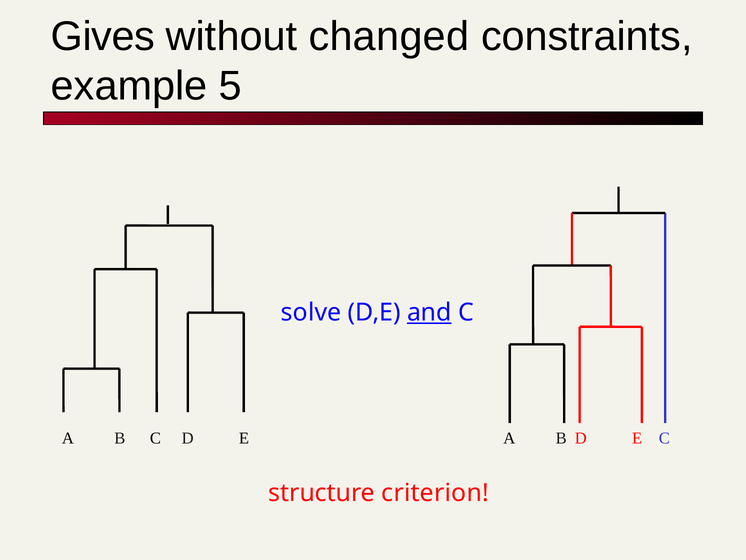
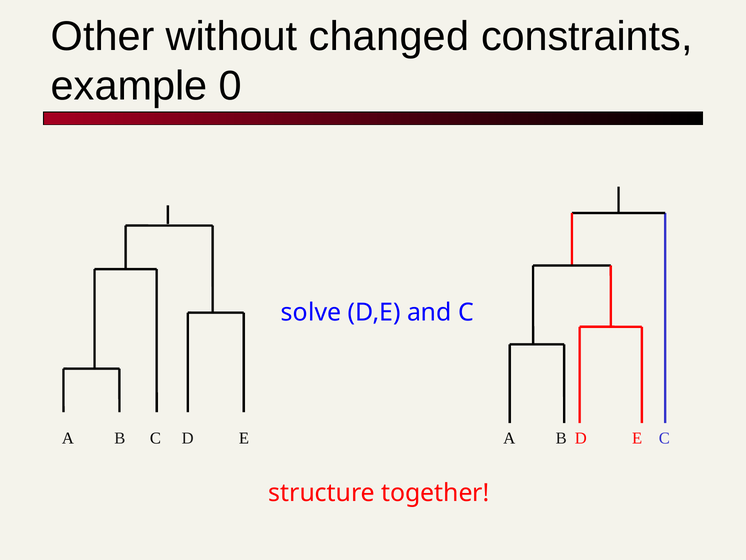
Gives: Gives -> Other
5: 5 -> 0
and underline: present -> none
criterion: criterion -> together
